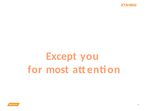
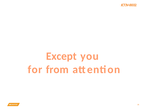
most: most -> from
